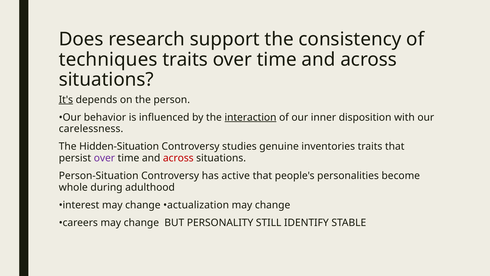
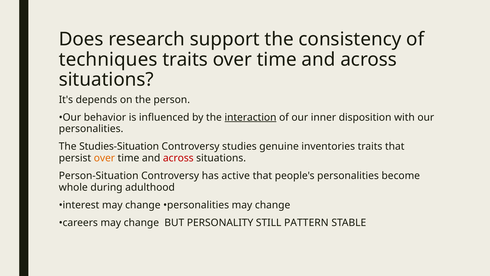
It's underline: present -> none
carelessness at (91, 129): carelessness -> personalities
Hidden-Situation: Hidden-Situation -> Studies-Situation
over at (104, 158) colour: purple -> orange
change actualization: actualization -> personalities
IDENTIFY: IDENTIFY -> PATTERN
